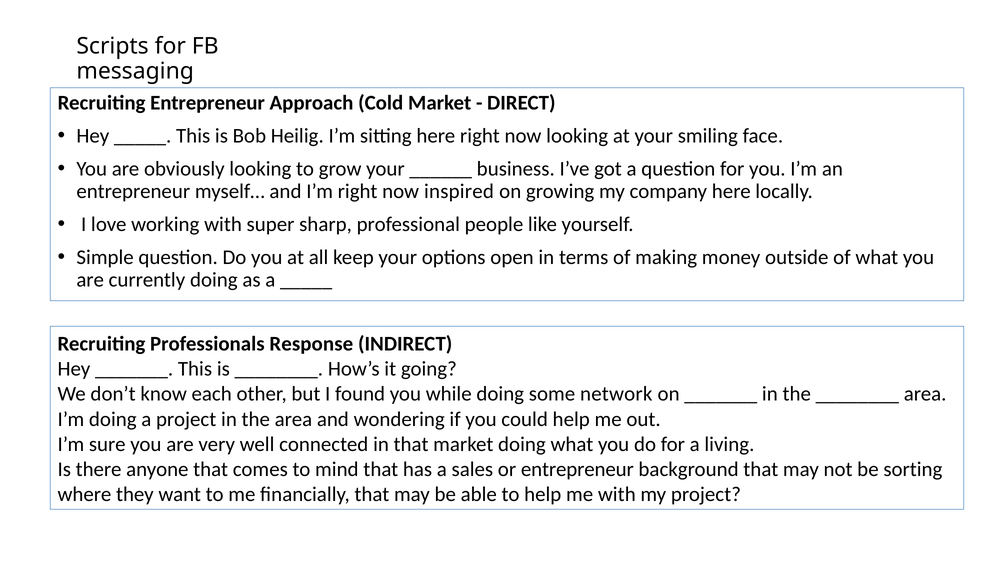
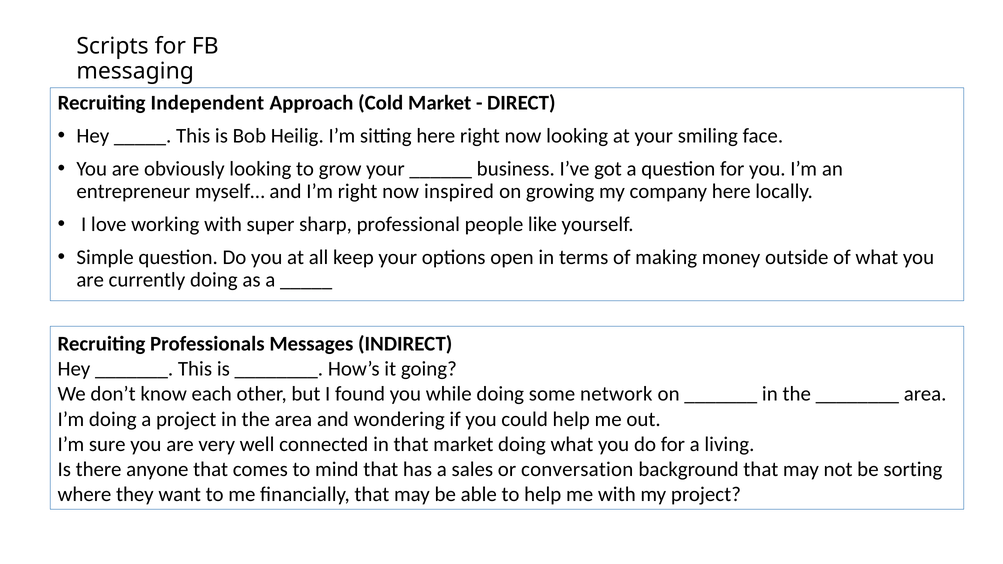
Recruiting Entrepreneur: Entrepreneur -> Independent
Response: Response -> Messages
or entrepreneur: entrepreneur -> conversation
